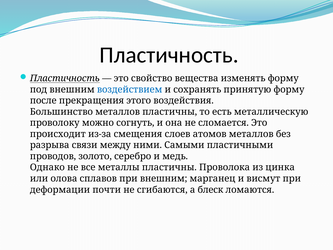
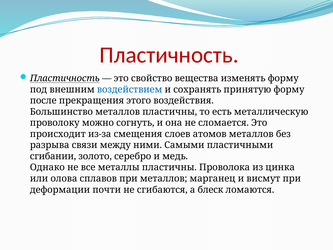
Пластичность at (169, 55) colour: black -> red
проводов: проводов -> сгибании
при внешним: внешним -> металлов
